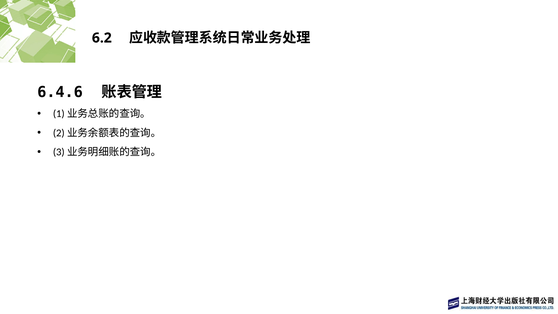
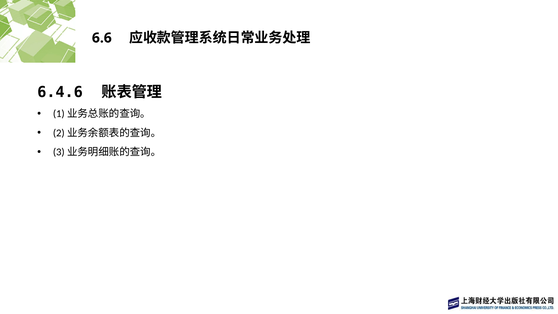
6.2: 6.2 -> 6.6
